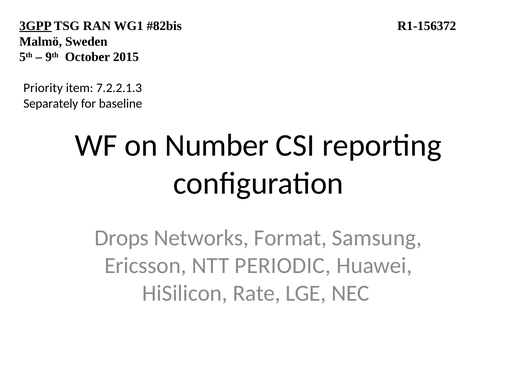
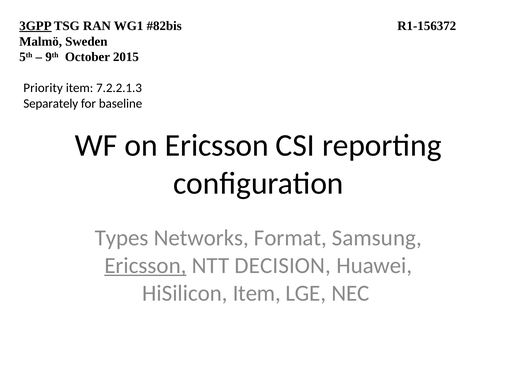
on Number: Number -> Ericsson
Drops: Drops -> Types
Ericsson at (145, 265) underline: none -> present
PERIODIC: PERIODIC -> DECISION
HiSilicon Rate: Rate -> Item
